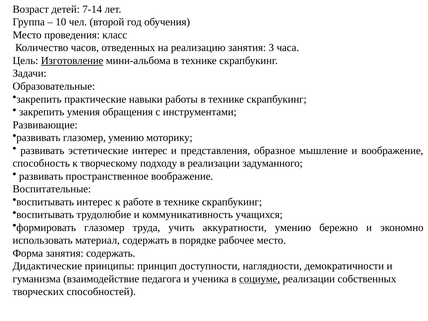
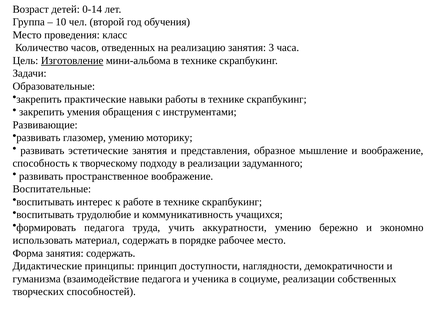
7-14: 7-14 -> 0-14
эстетические интерес: интерес -> занятия
формировать глазомер: глазомер -> педагога
социуме underline: present -> none
